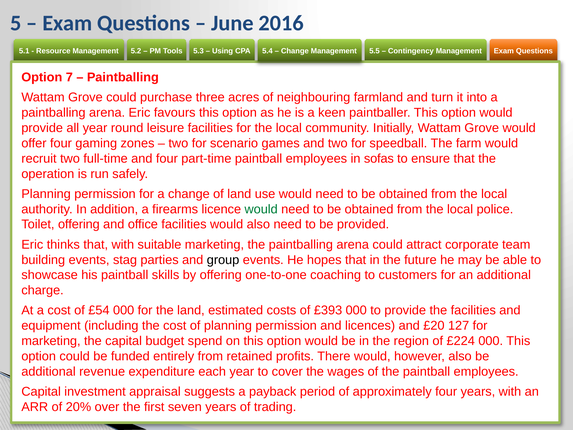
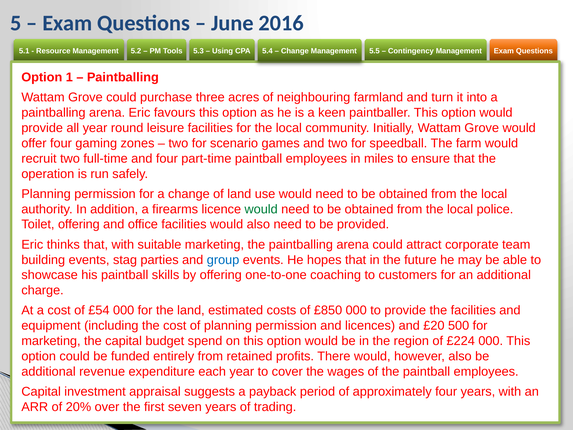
7: 7 -> 1
sofas: sofas -> miles
group colour: black -> blue
£393: £393 -> £850
127: 127 -> 500
